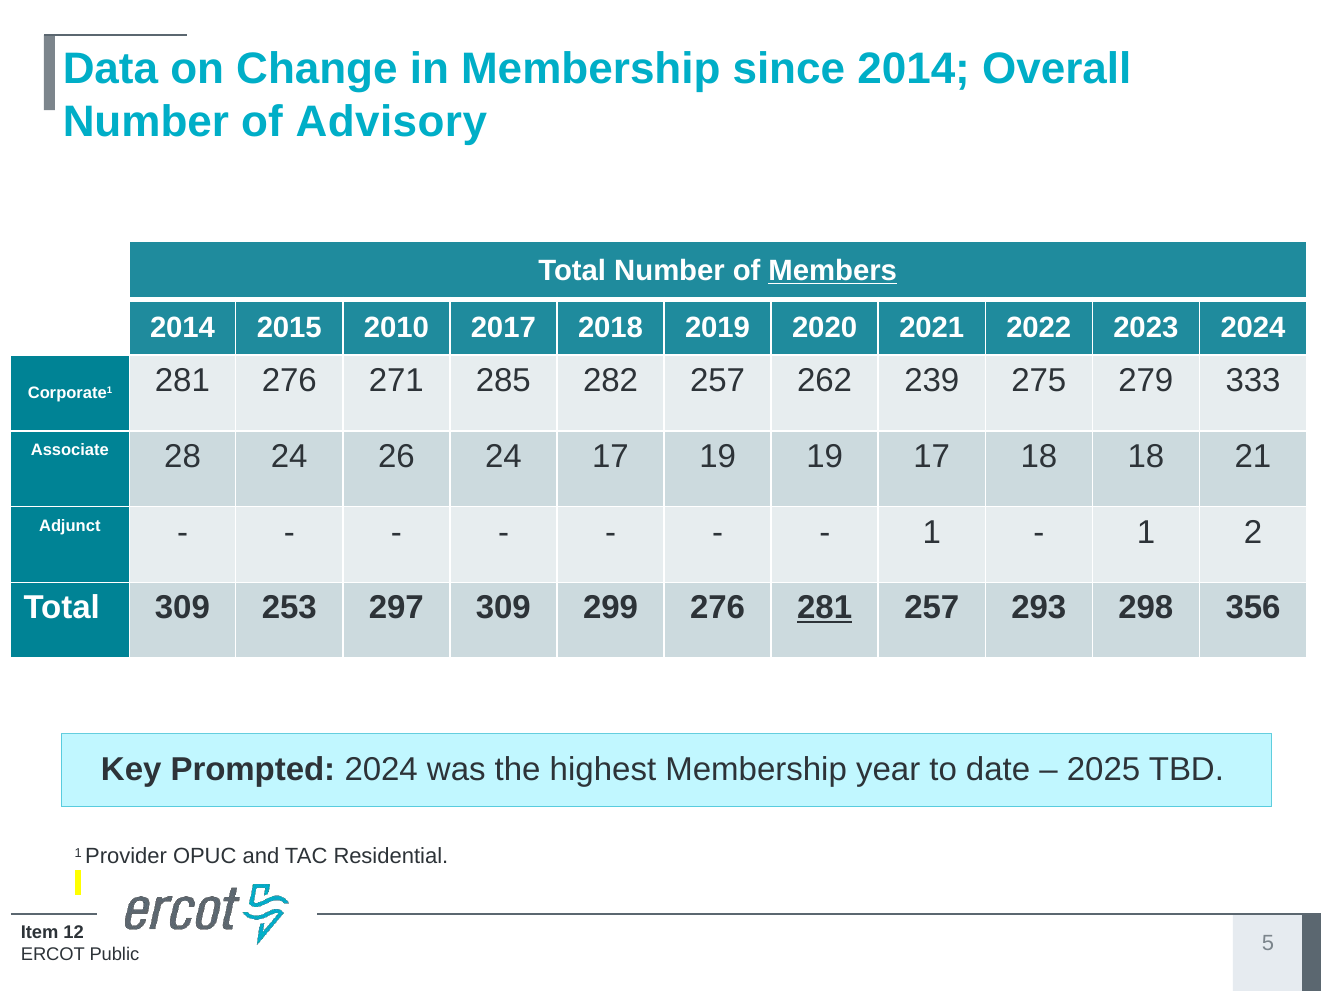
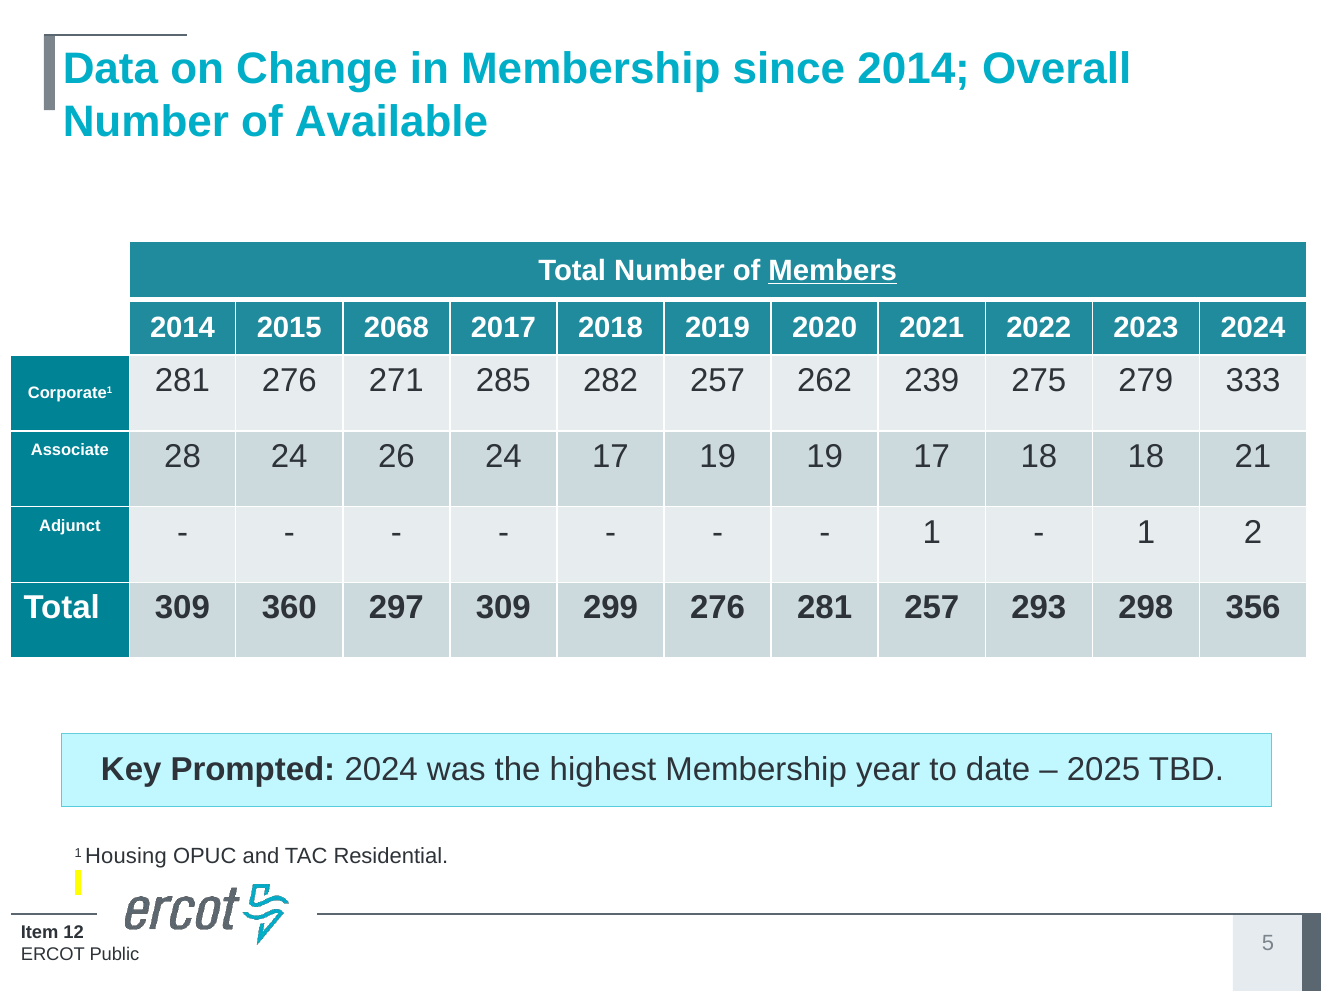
Advisory: Advisory -> Available
2010: 2010 -> 2068
253: 253 -> 360
281 at (825, 608) underline: present -> none
Provider: Provider -> Housing
